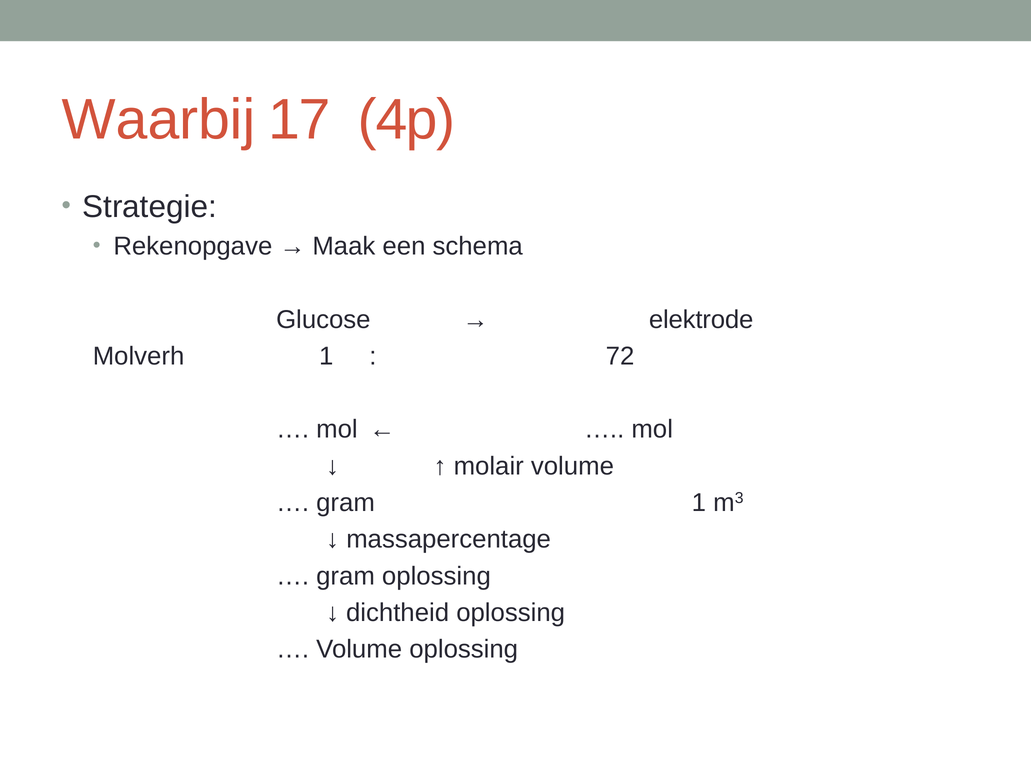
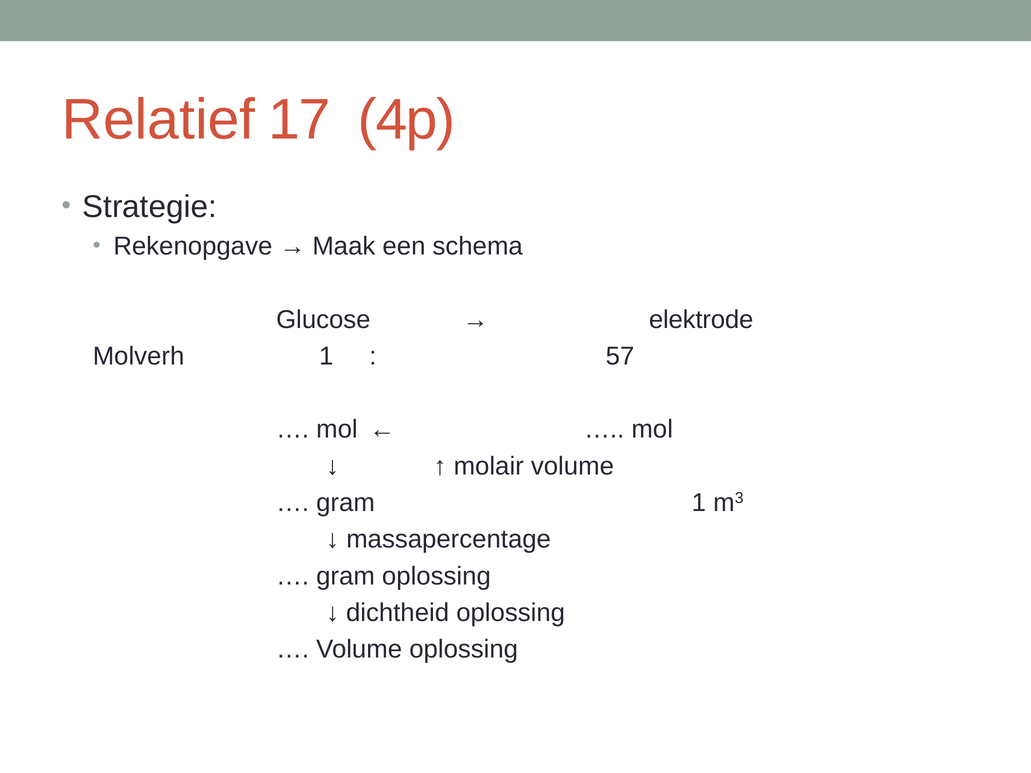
Waarbij: Waarbij -> Relatief
72: 72 -> 57
